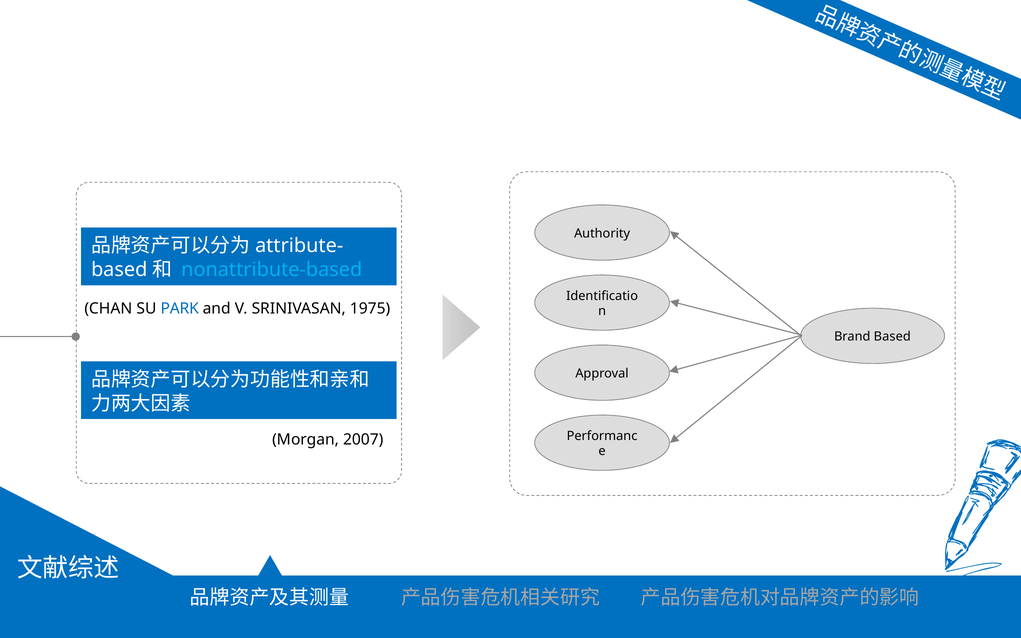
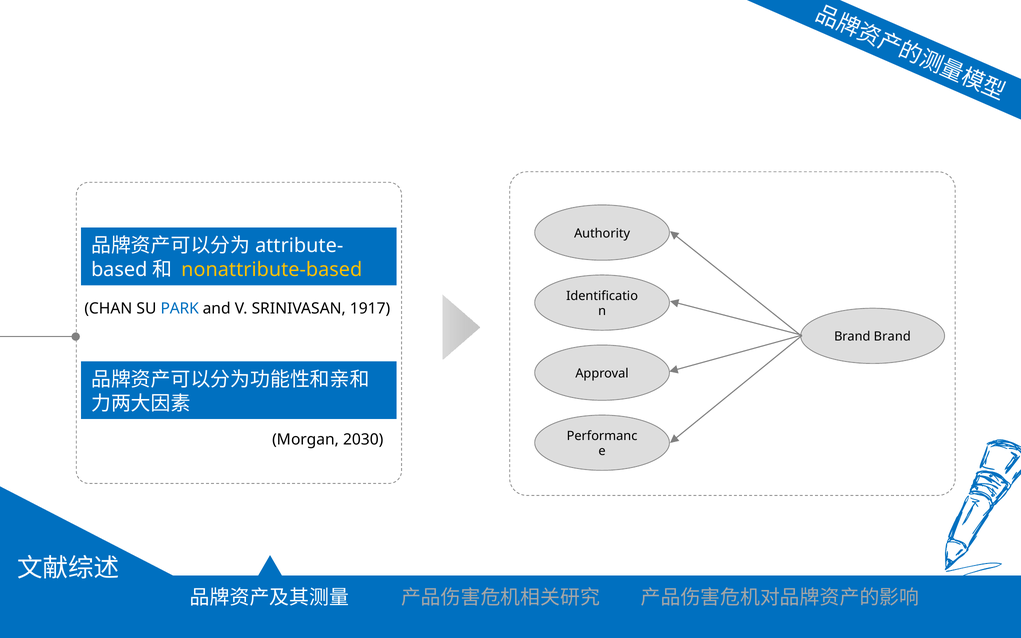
nonattribute-based colour: light blue -> yellow
1975: 1975 -> 1917
Brand Based: Based -> Brand
2007: 2007 -> 2030
